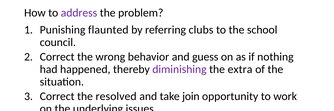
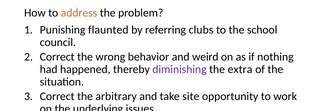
address colour: purple -> orange
guess: guess -> weird
resolved: resolved -> arbitrary
join: join -> site
